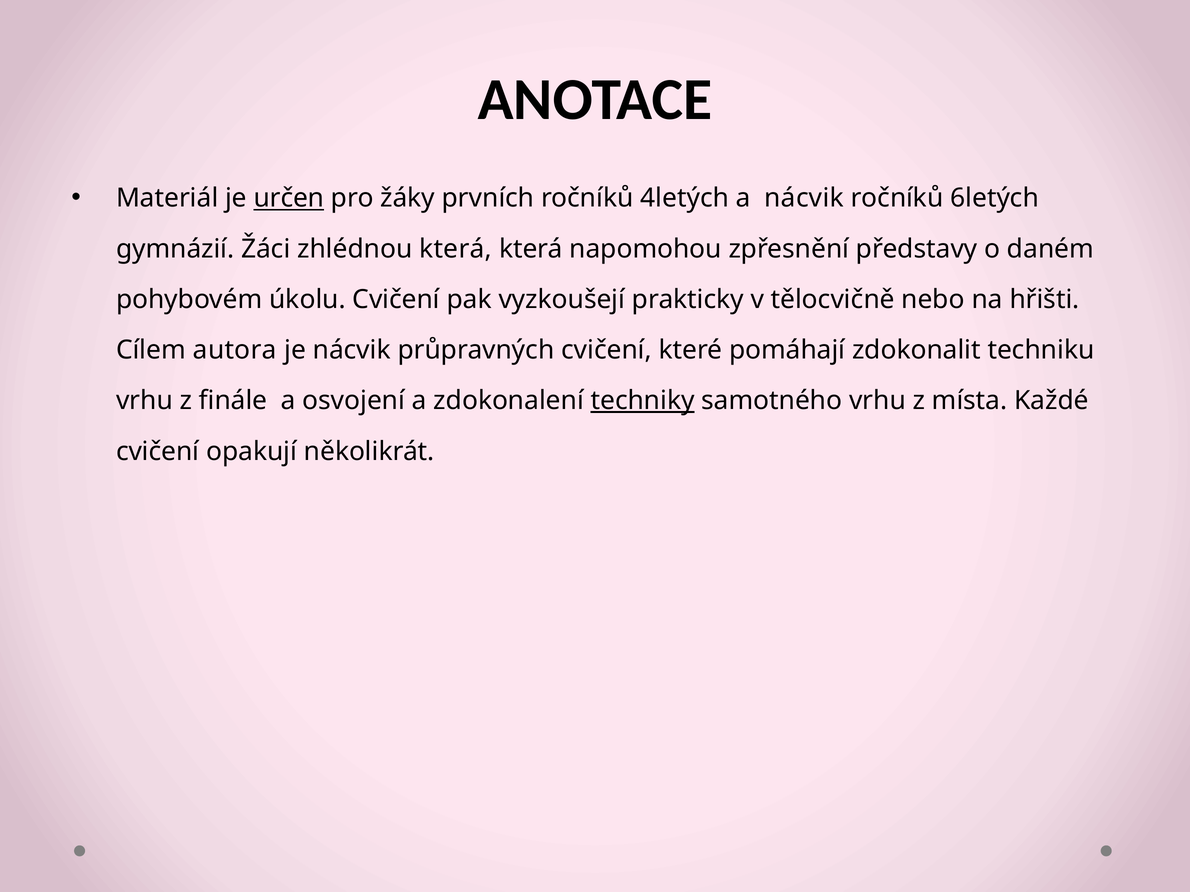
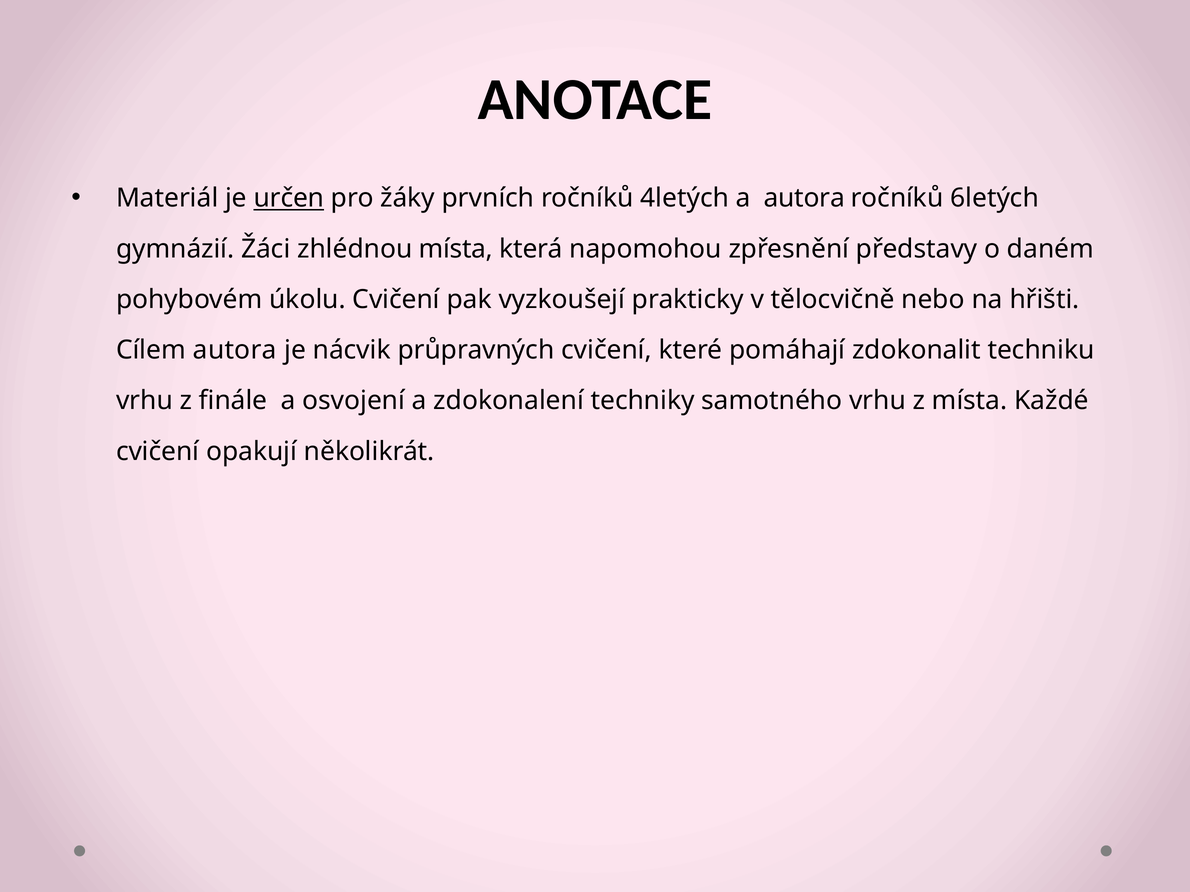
a nácvik: nácvik -> autora
zhlédnou která: která -> místa
techniky underline: present -> none
